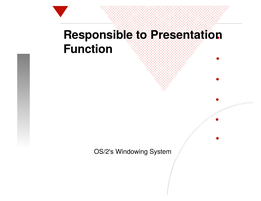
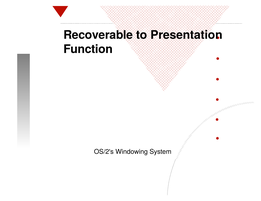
Responsible: Responsible -> Recoverable
